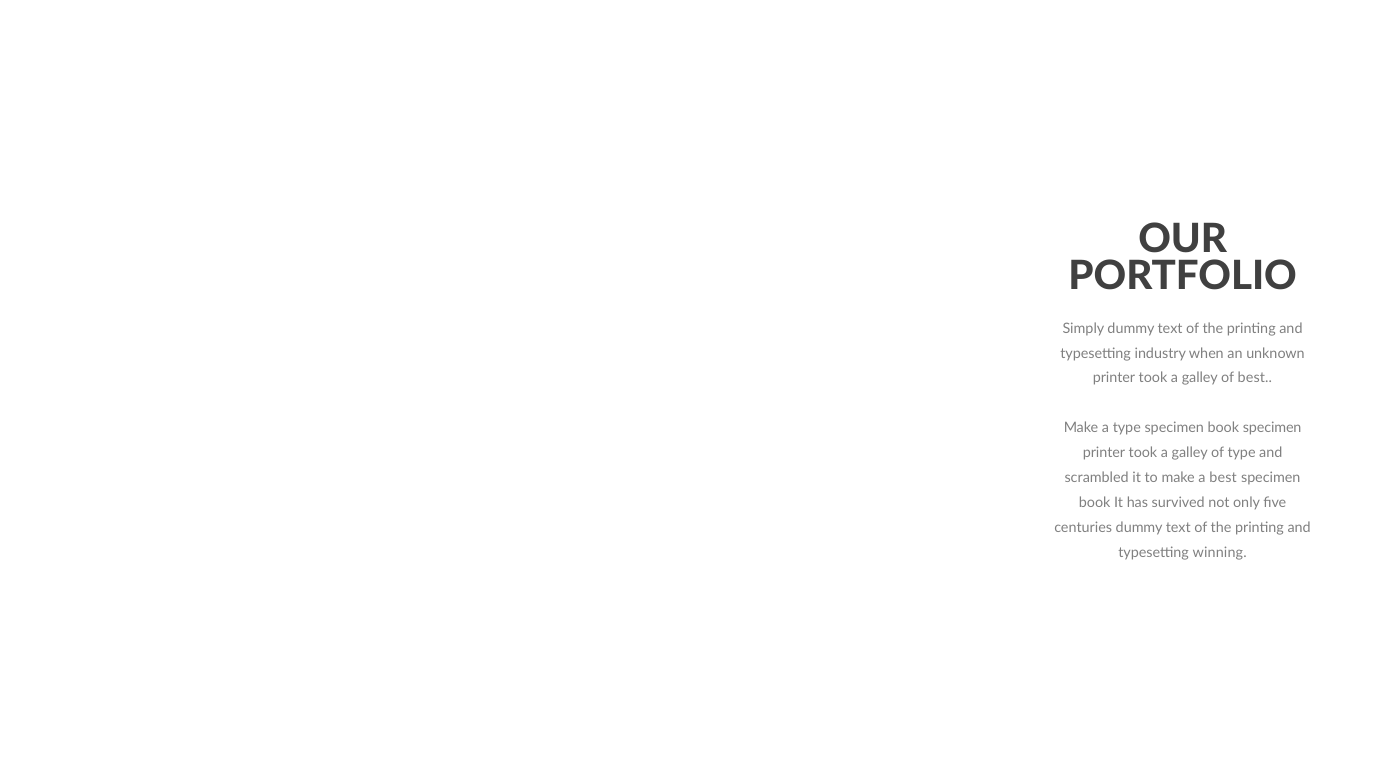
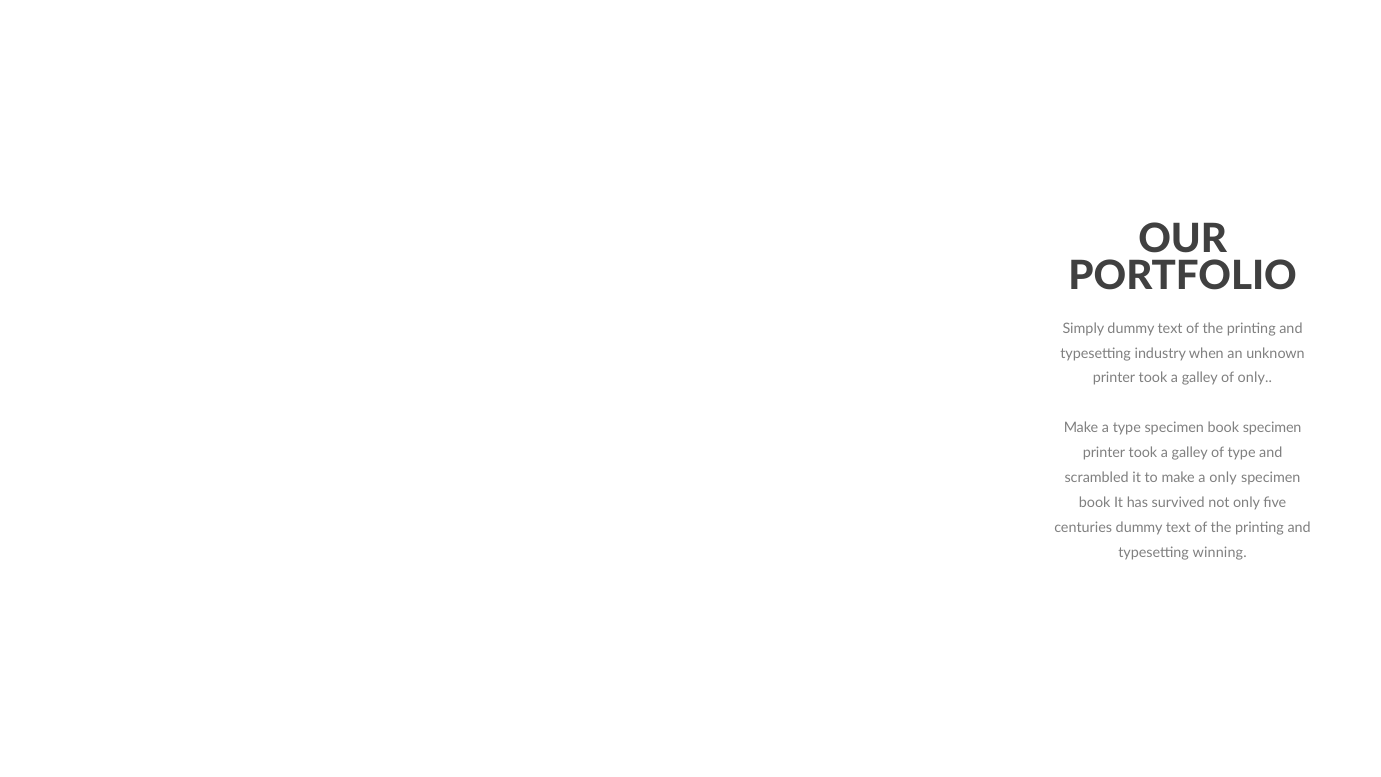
of best: best -> only
a best: best -> only
